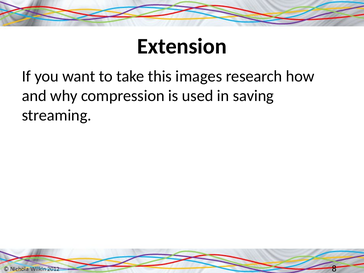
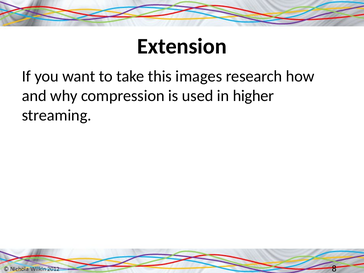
saving: saving -> higher
